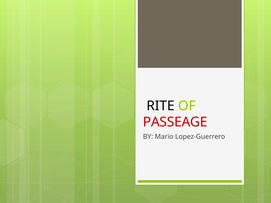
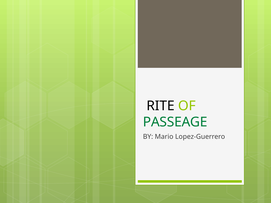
PASSEAGE colour: red -> green
